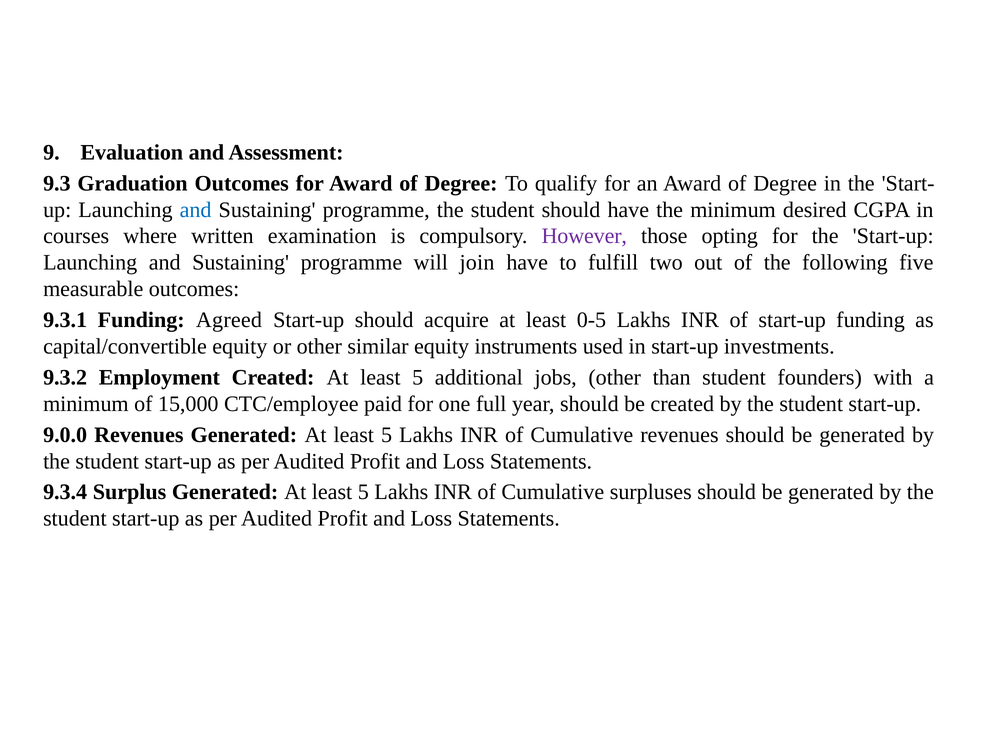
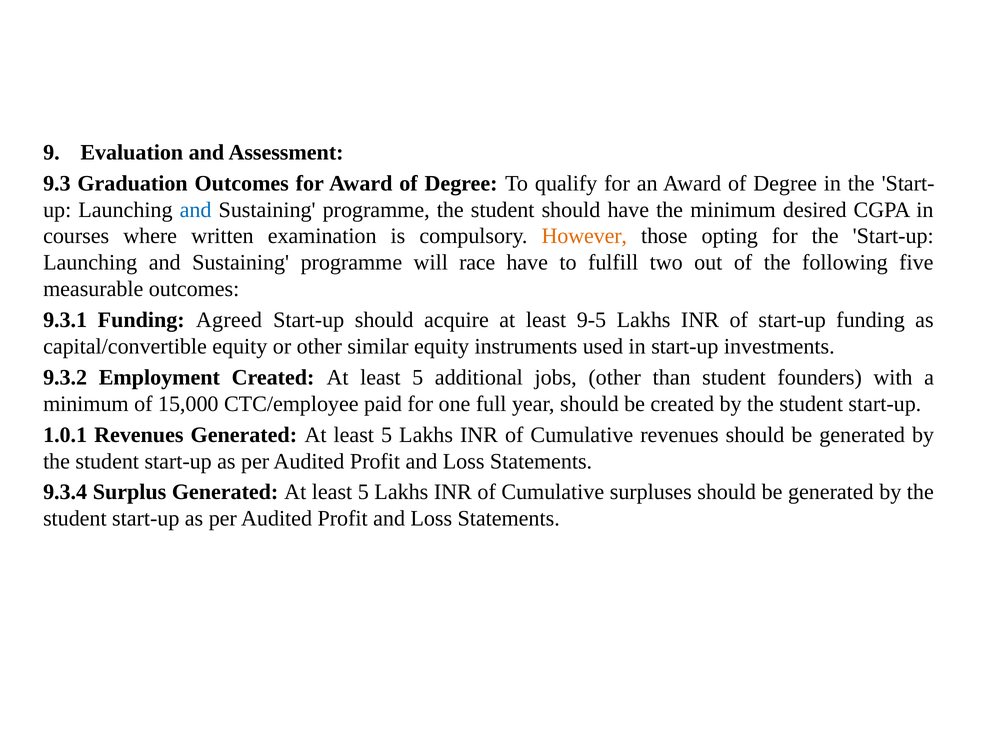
However colour: purple -> orange
join: join -> race
0-5: 0-5 -> 9-5
9.0.0: 9.0.0 -> 1.0.1
